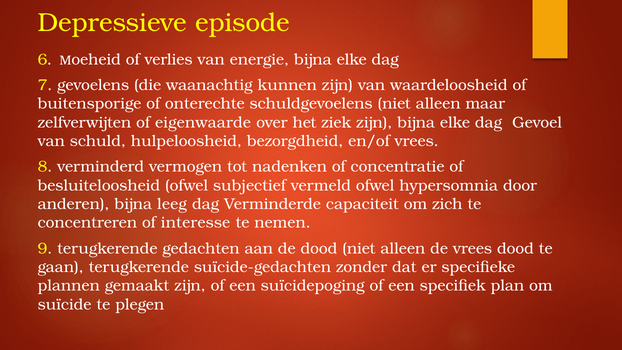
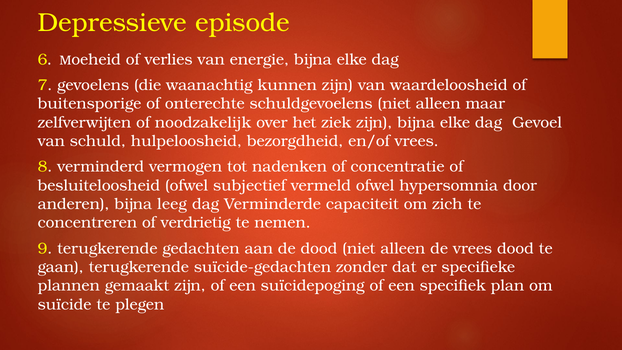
eigenwaarde: eigenwaarde -> noodzakelijk
interesse: interesse -> verdrietig
